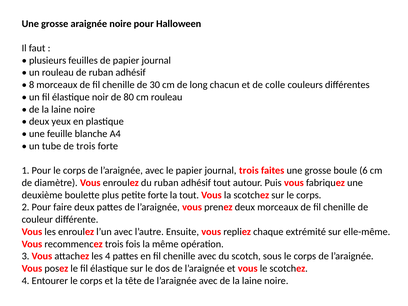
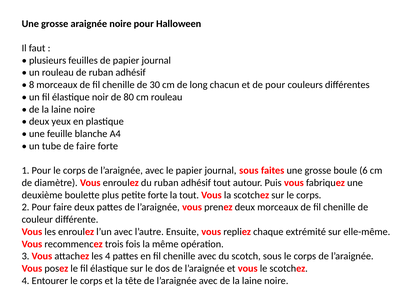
de colle: colle -> pour
de trois: trois -> faire
journal trois: trois -> sous
